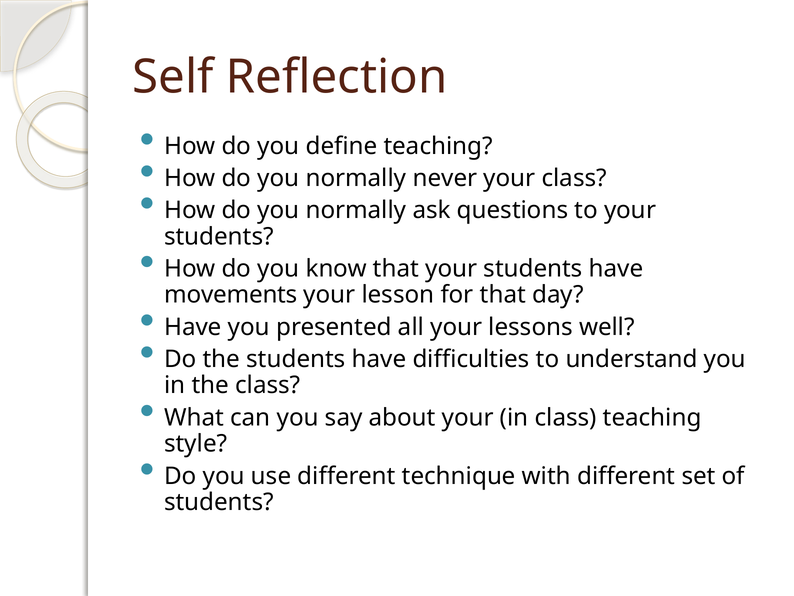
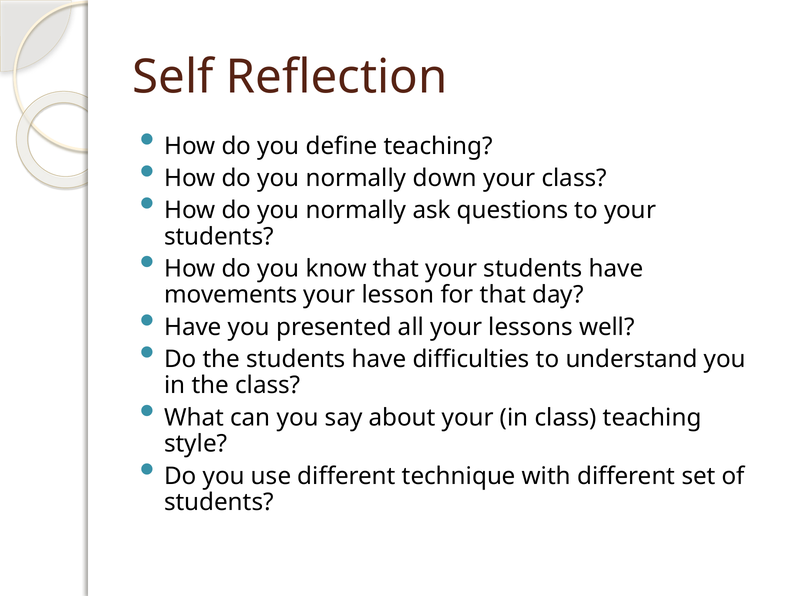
never: never -> down
